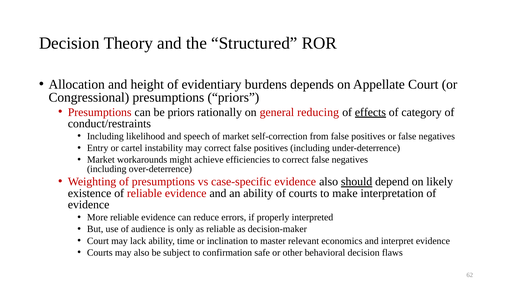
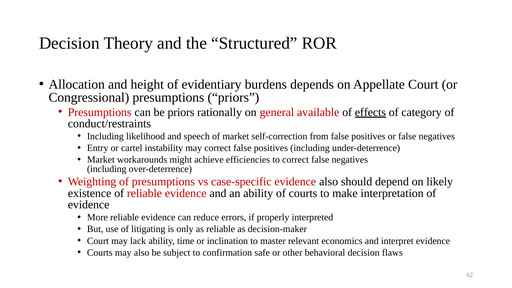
reducing: reducing -> available
should underline: present -> none
audience: audience -> litigating
